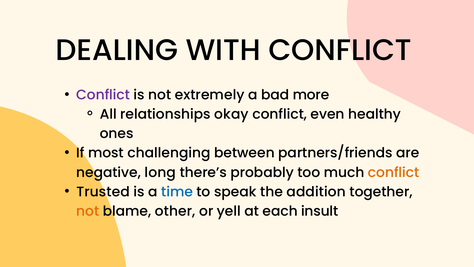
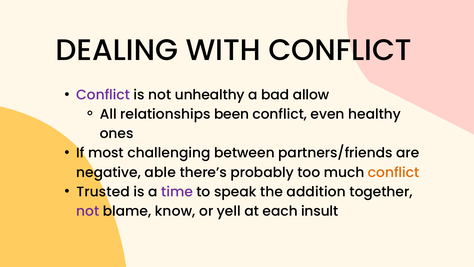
extremely: extremely -> unhealthy
more: more -> allow
okay: okay -> been
long: long -> able
time colour: blue -> purple
not at (88, 211) colour: orange -> purple
other: other -> know
